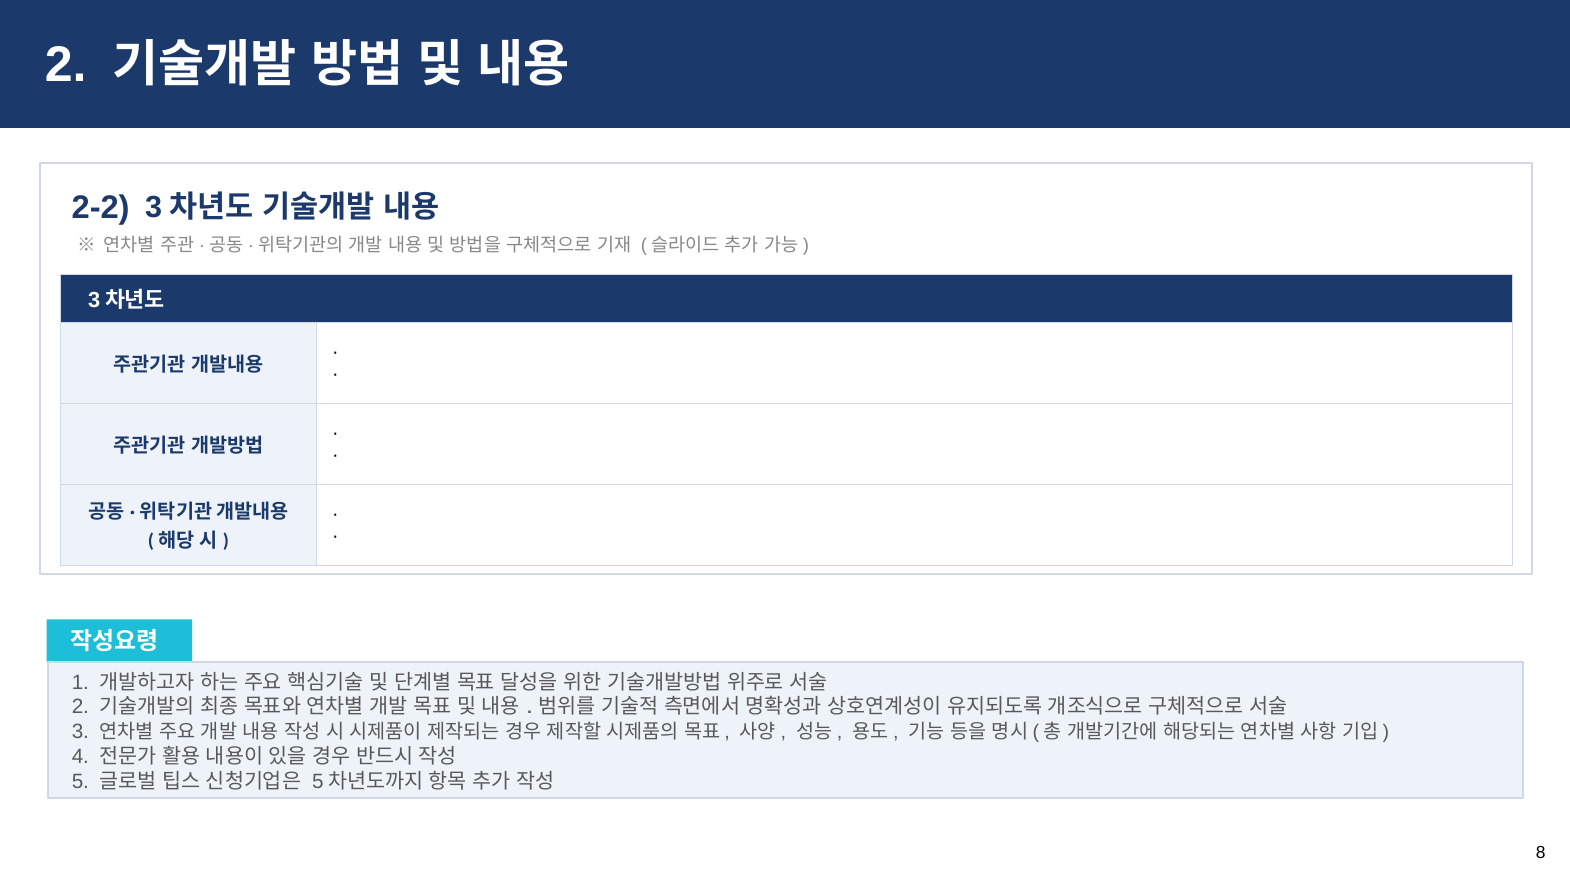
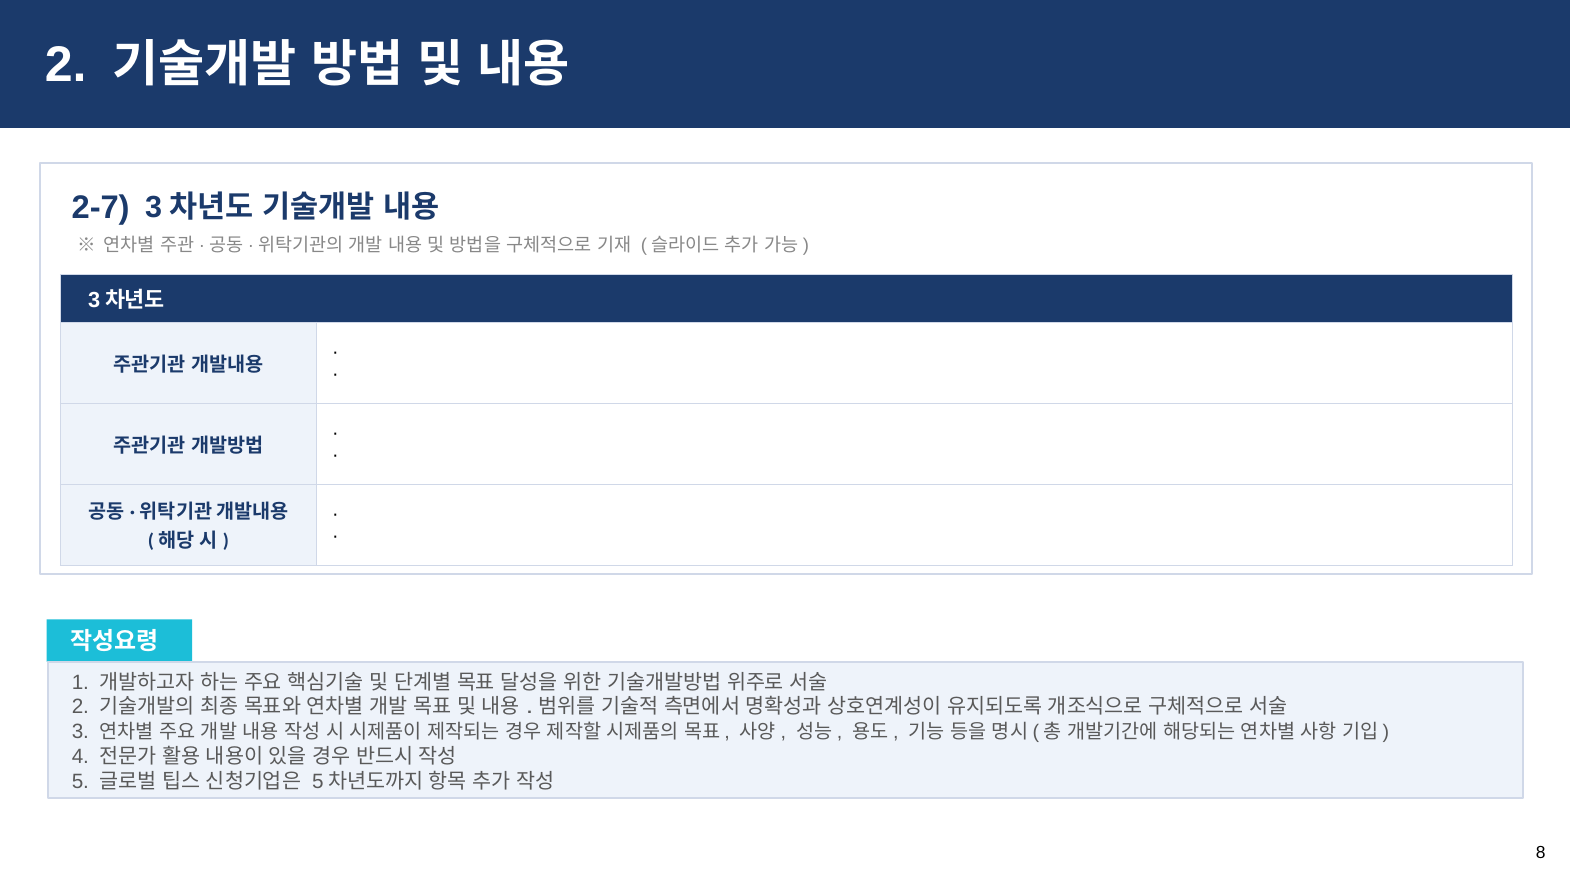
2-2: 2-2 -> 2-7
